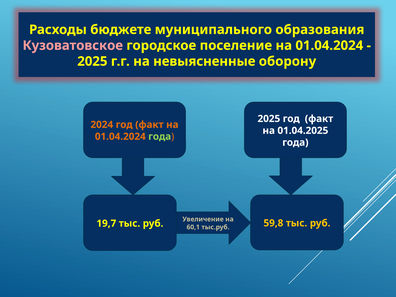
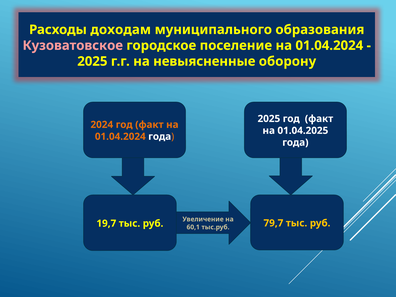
бюджете: бюджете -> доходам
года at (160, 137) colour: light green -> white
59,8: 59,8 -> 79,7
